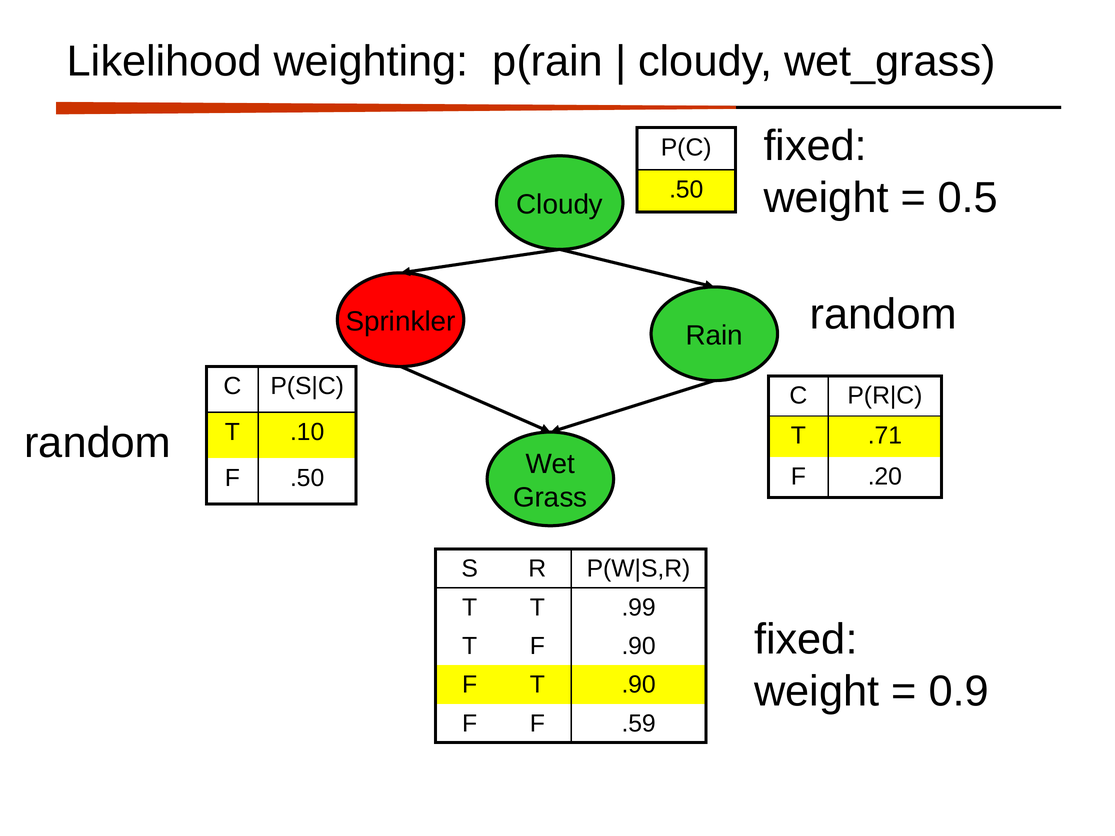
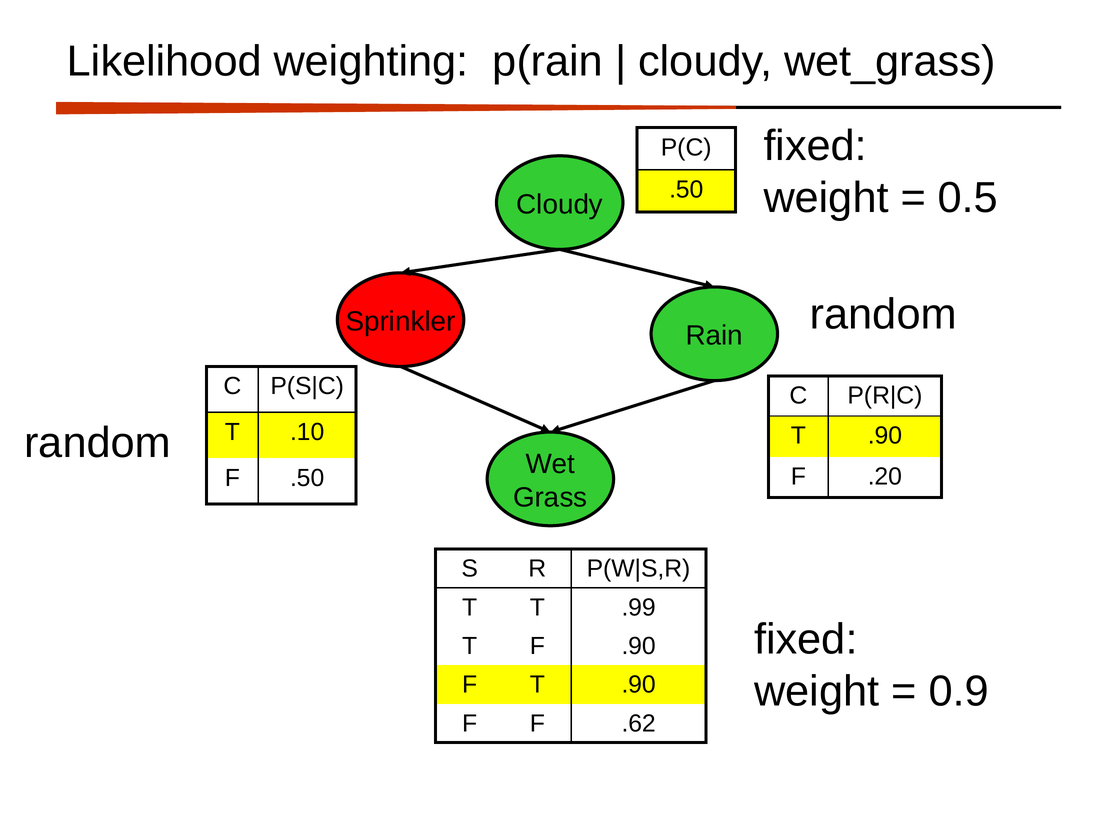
.71 at (885, 436): .71 -> .90
.59: .59 -> .62
